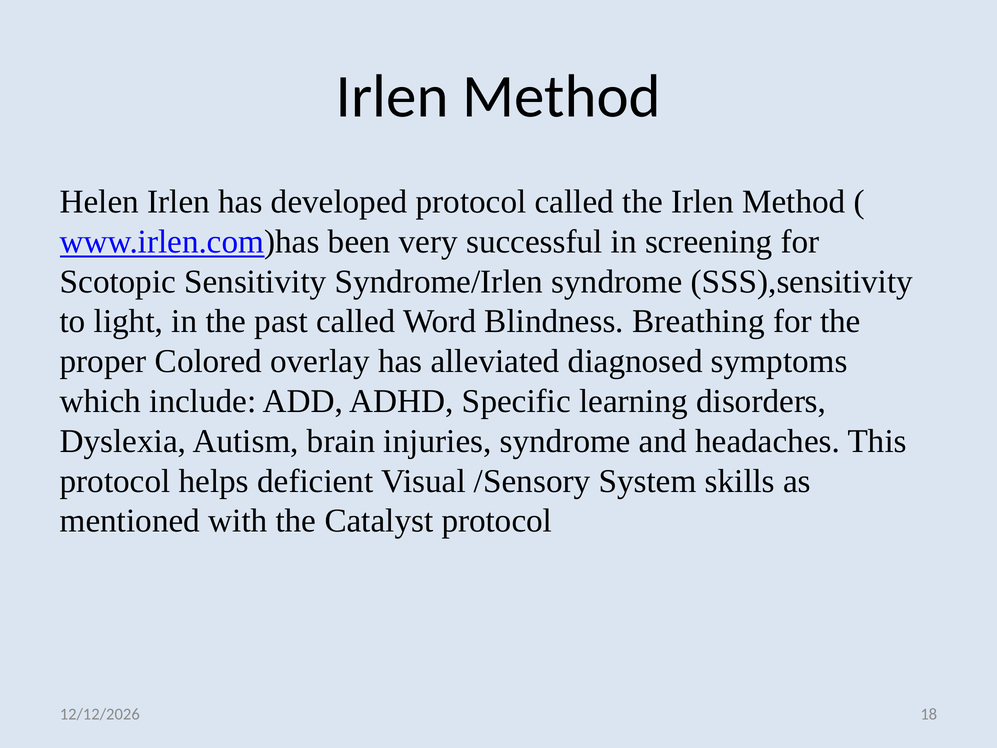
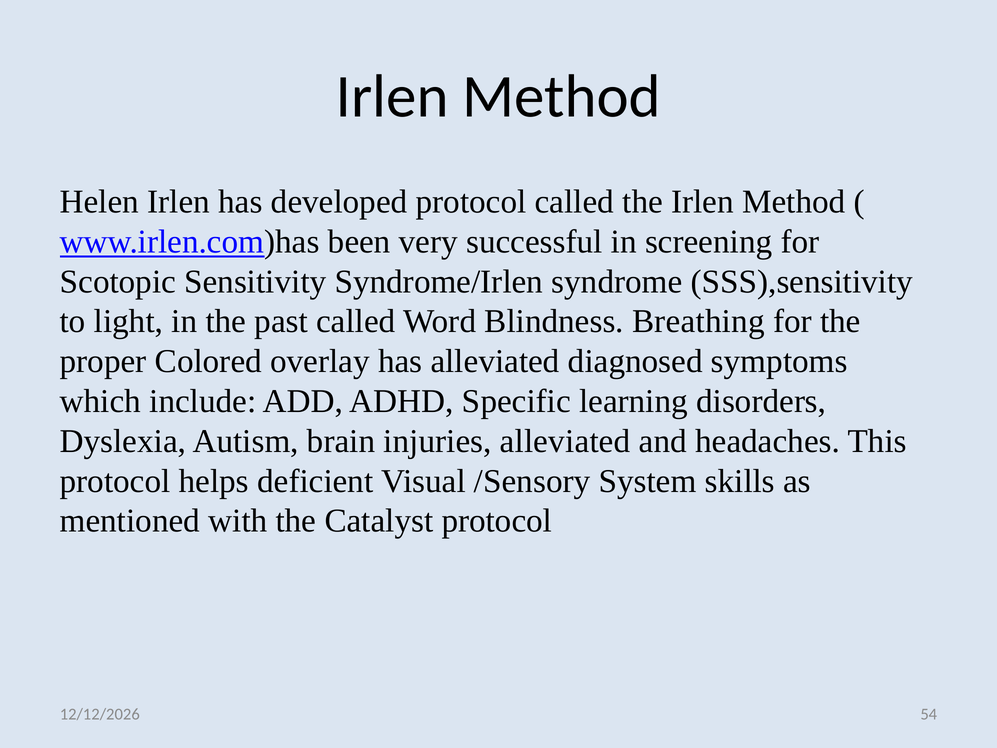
injuries syndrome: syndrome -> alleviated
18: 18 -> 54
